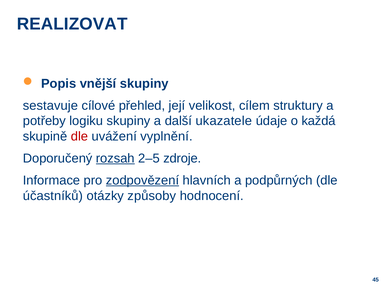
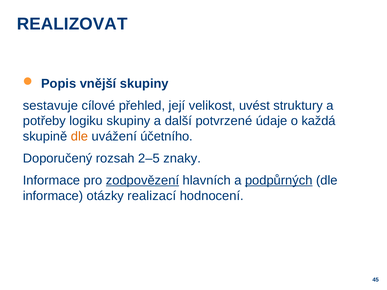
cílem: cílem -> uvést
ukazatele: ukazatele -> potvrzené
dle at (79, 137) colour: red -> orange
vyplnění: vyplnění -> účetního
rozsah underline: present -> none
zdroje: zdroje -> znaky
podpůrných underline: none -> present
účastníků at (53, 196): účastníků -> informace
způsoby: způsoby -> realizací
